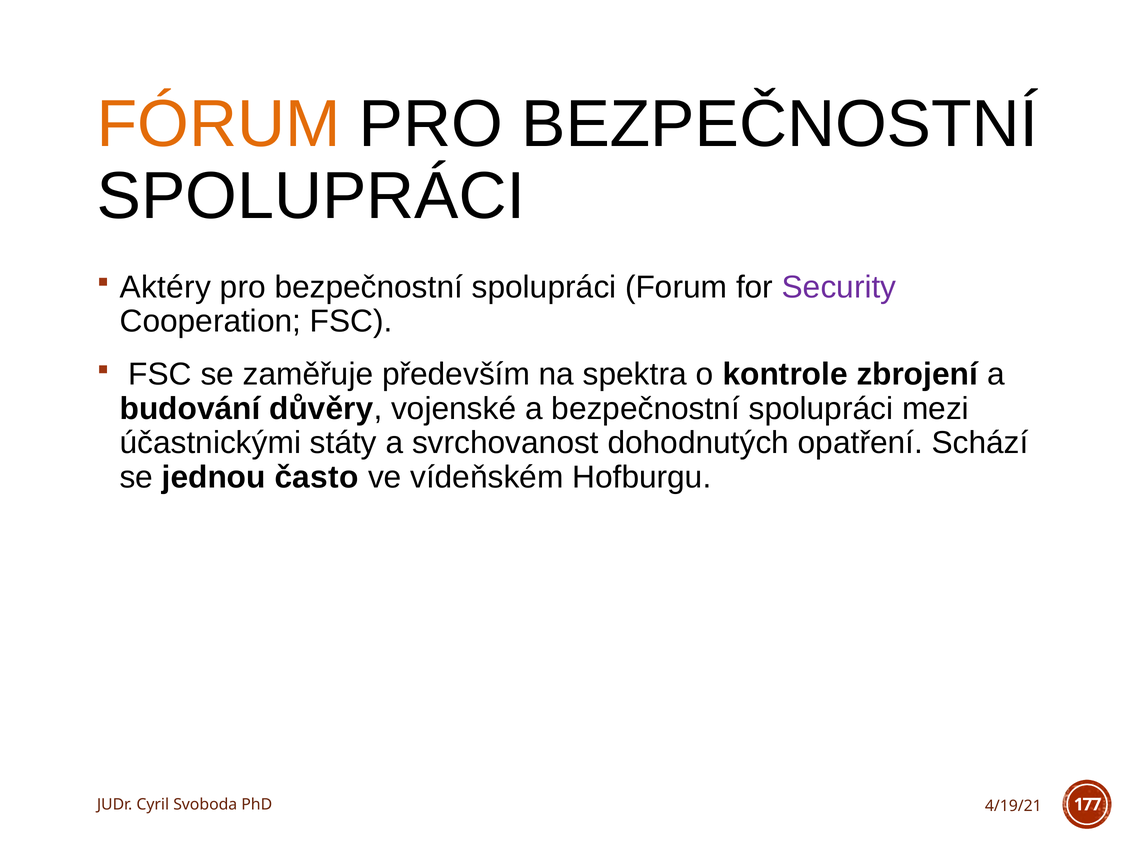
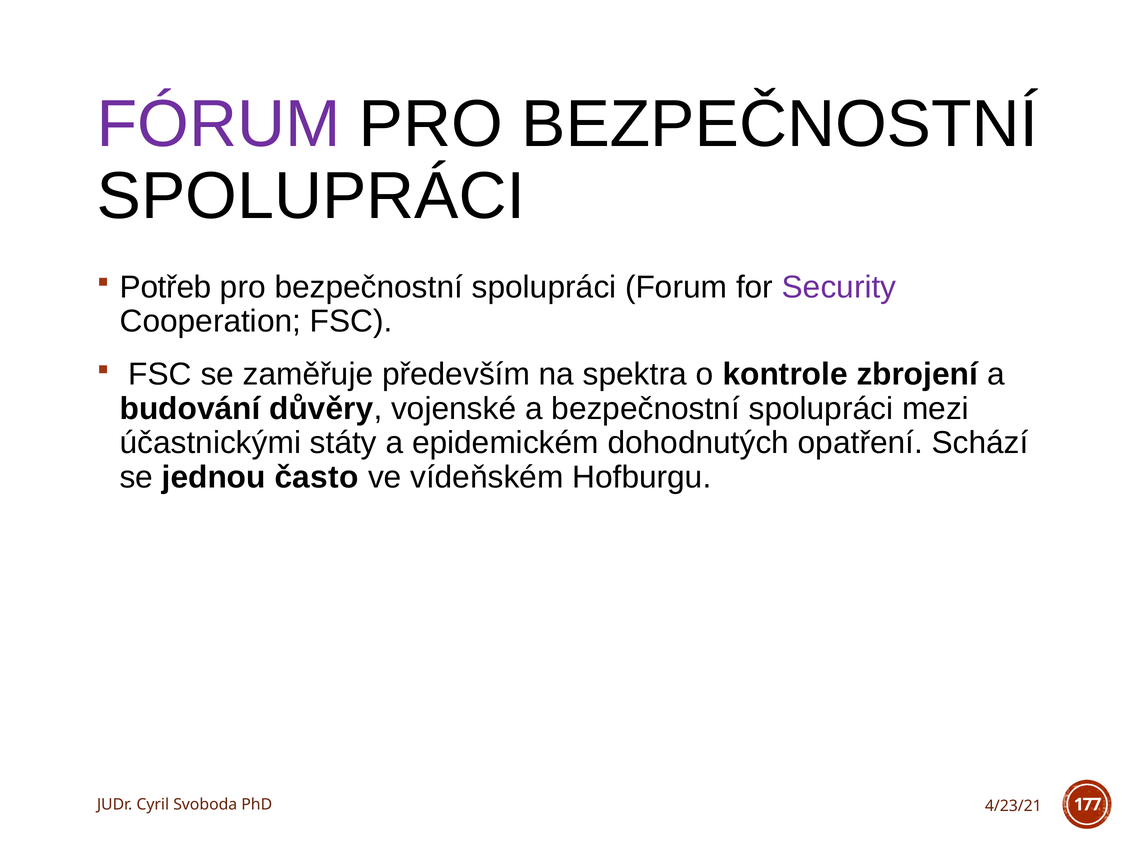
FÓRUM colour: orange -> purple
Aktéry: Aktéry -> Potřeb
svrchovanost: svrchovanost -> epidemickém
4/19/21: 4/19/21 -> 4/23/21
